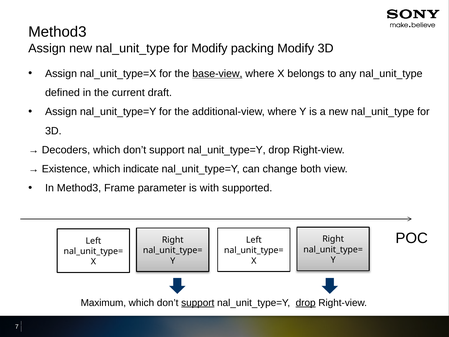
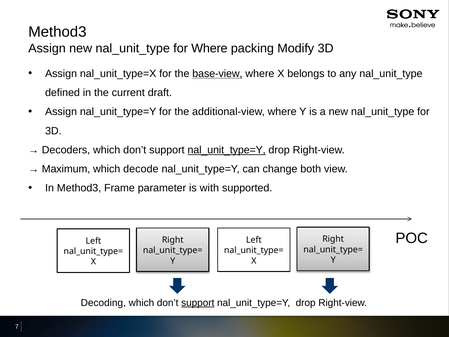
for Modify: Modify -> Where
nal_unit_type=Y at (227, 150) underline: none -> present
Existence: Existence -> Maximum
indicate: indicate -> decode
Maximum: Maximum -> Decoding
drop at (306, 303) underline: present -> none
